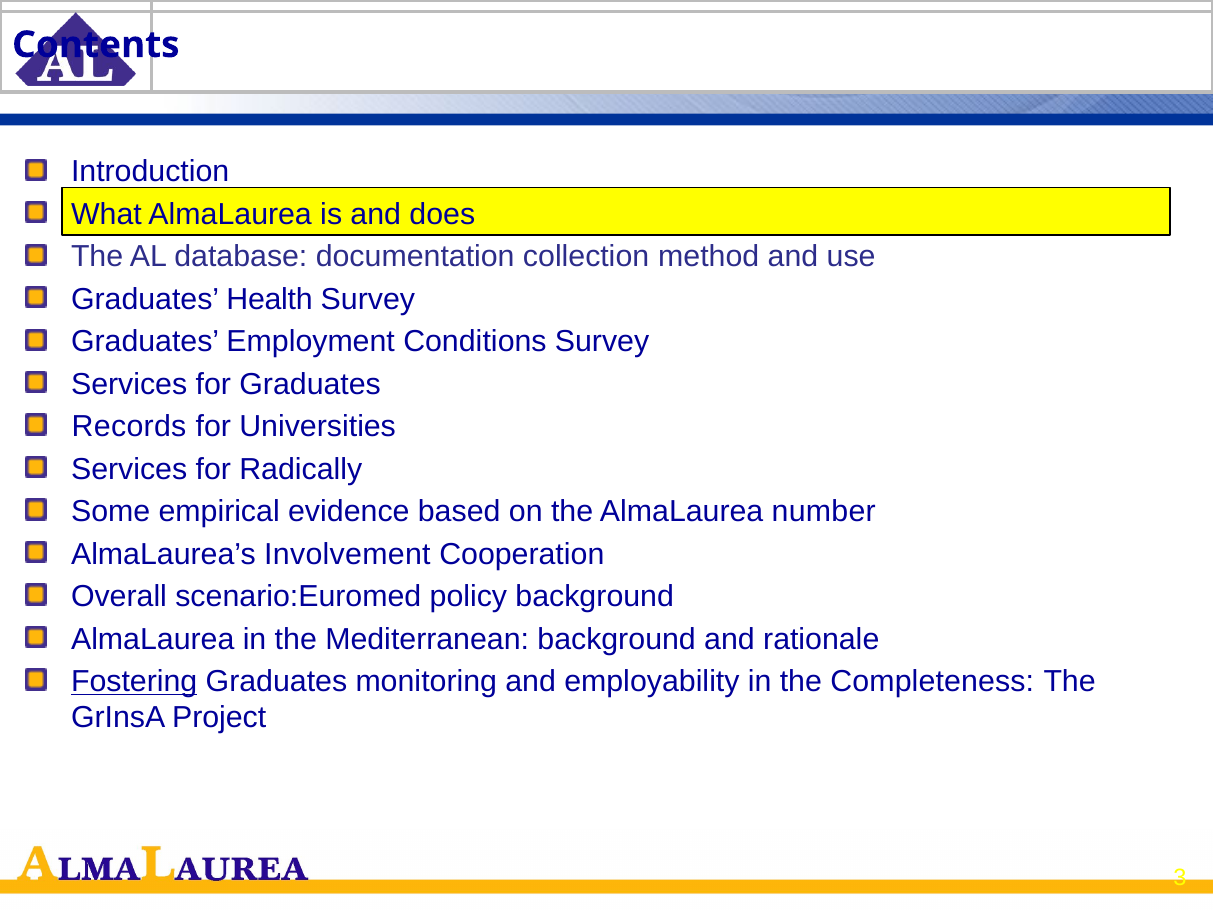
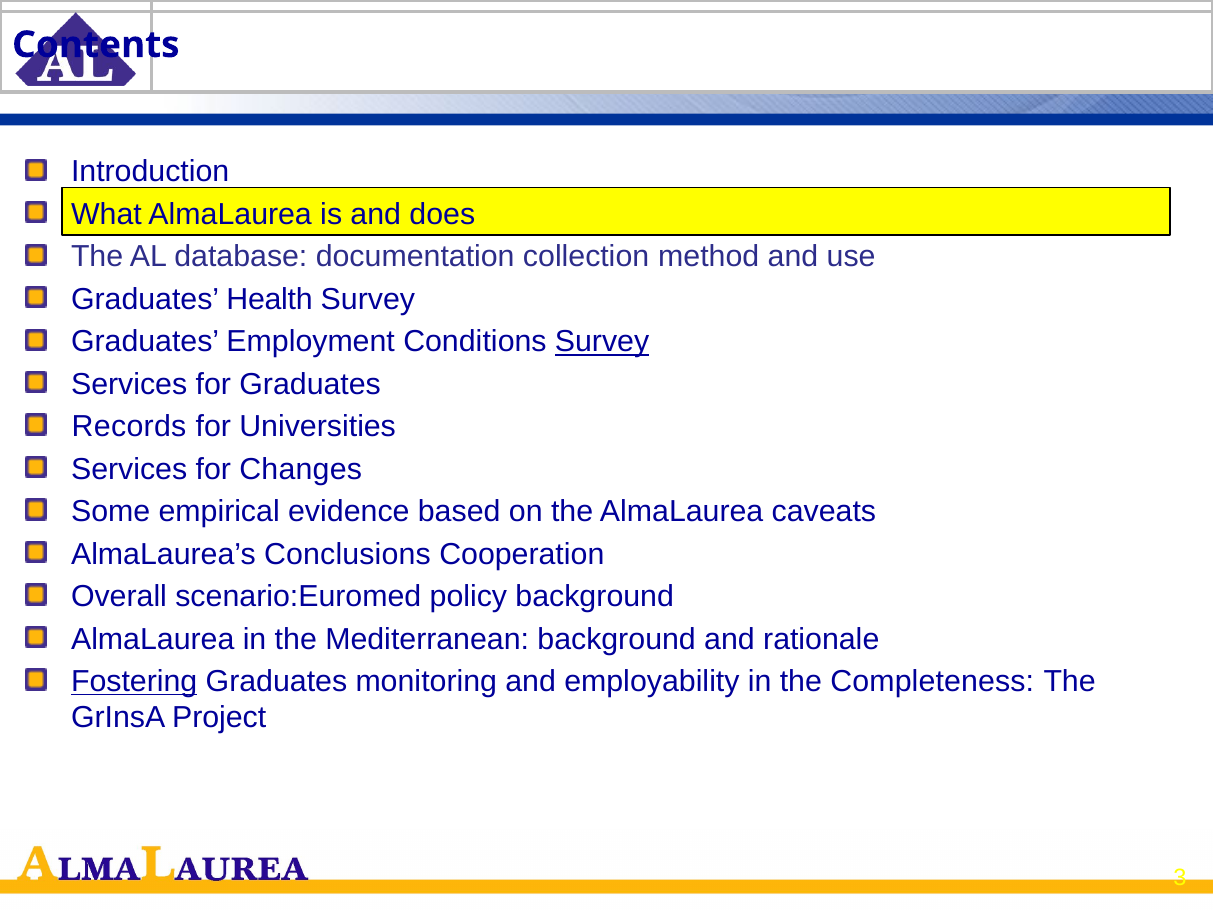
Survey at (602, 342) underline: none -> present
Radically: Radically -> Changes
number: number -> caveats
Involvement: Involvement -> Conclusions
